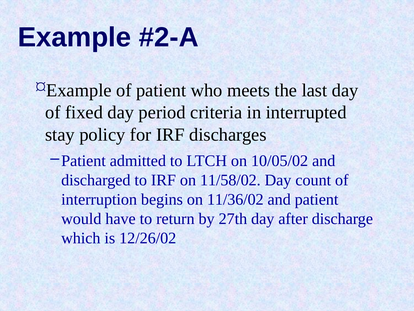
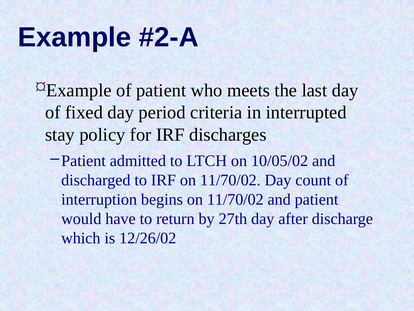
IRF on 11/58/02: 11/58/02 -> 11/70/02
begins on 11/36/02: 11/36/02 -> 11/70/02
